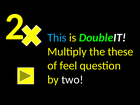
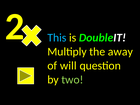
these: these -> away
feel: feel -> will
two colour: white -> light green
